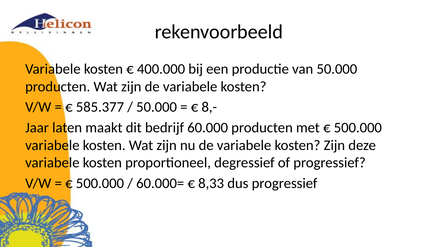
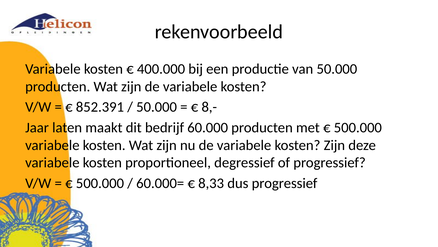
585.377: 585.377 -> 852.391
